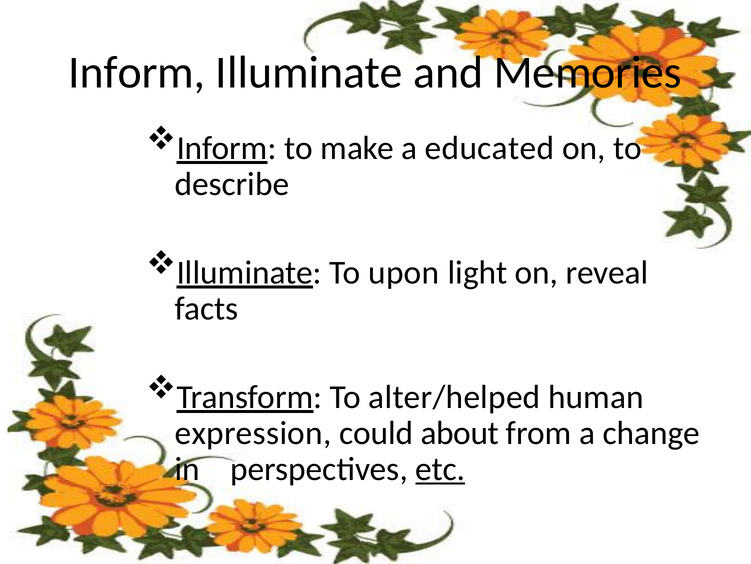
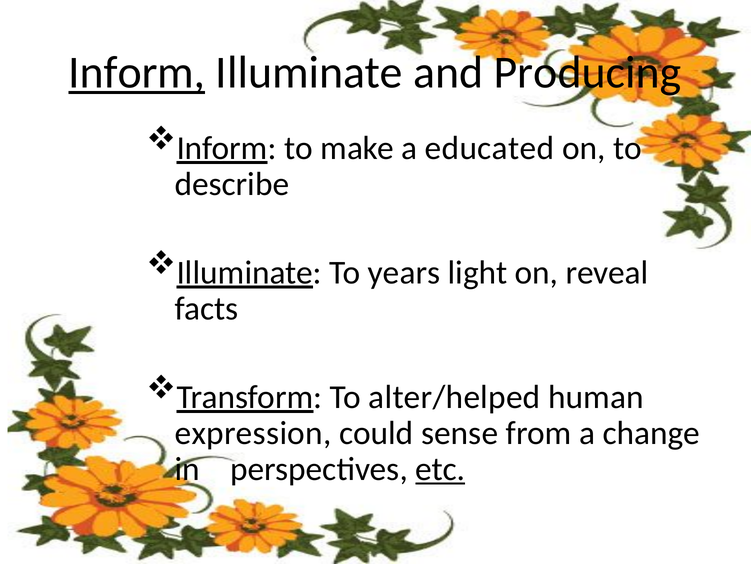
Inform at (137, 73) underline: none -> present
Memories: Memories -> Producing
upon: upon -> years
about: about -> sense
